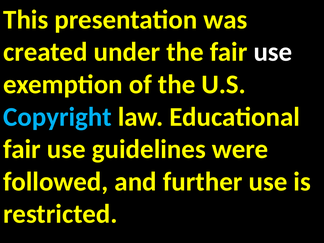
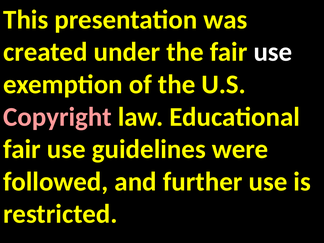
Copyright colour: light blue -> pink
